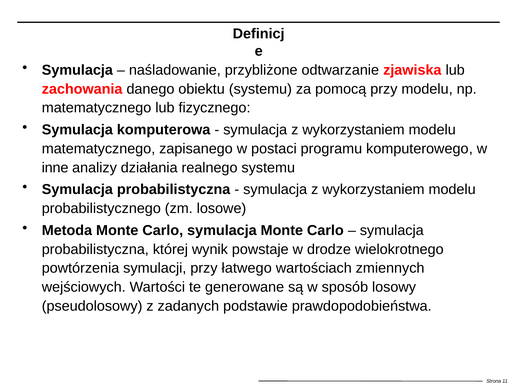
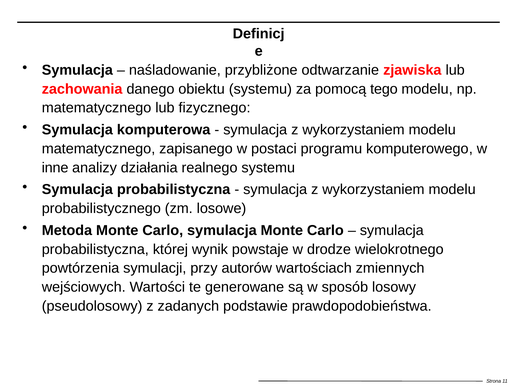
pomocą przy: przy -> tego
łatwego: łatwego -> autorów
